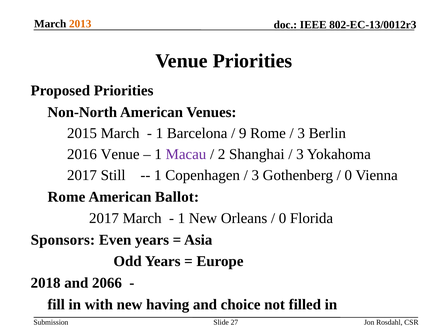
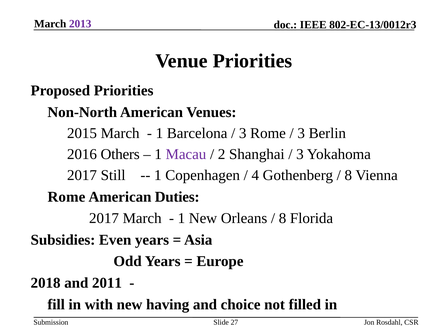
2013 colour: orange -> purple
9 at (243, 133): 9 -> 3
2016 Venue: Venue -> Others
3 at (255, 175): 3 -> 4
0 at (348, 175): 0 -> 8
Ballot: Ballot -> Duties
0 at (283, 218): 0 -> 8
Sponsors: Sponsors -> Subsidies
2066: 2066 -> 2011
